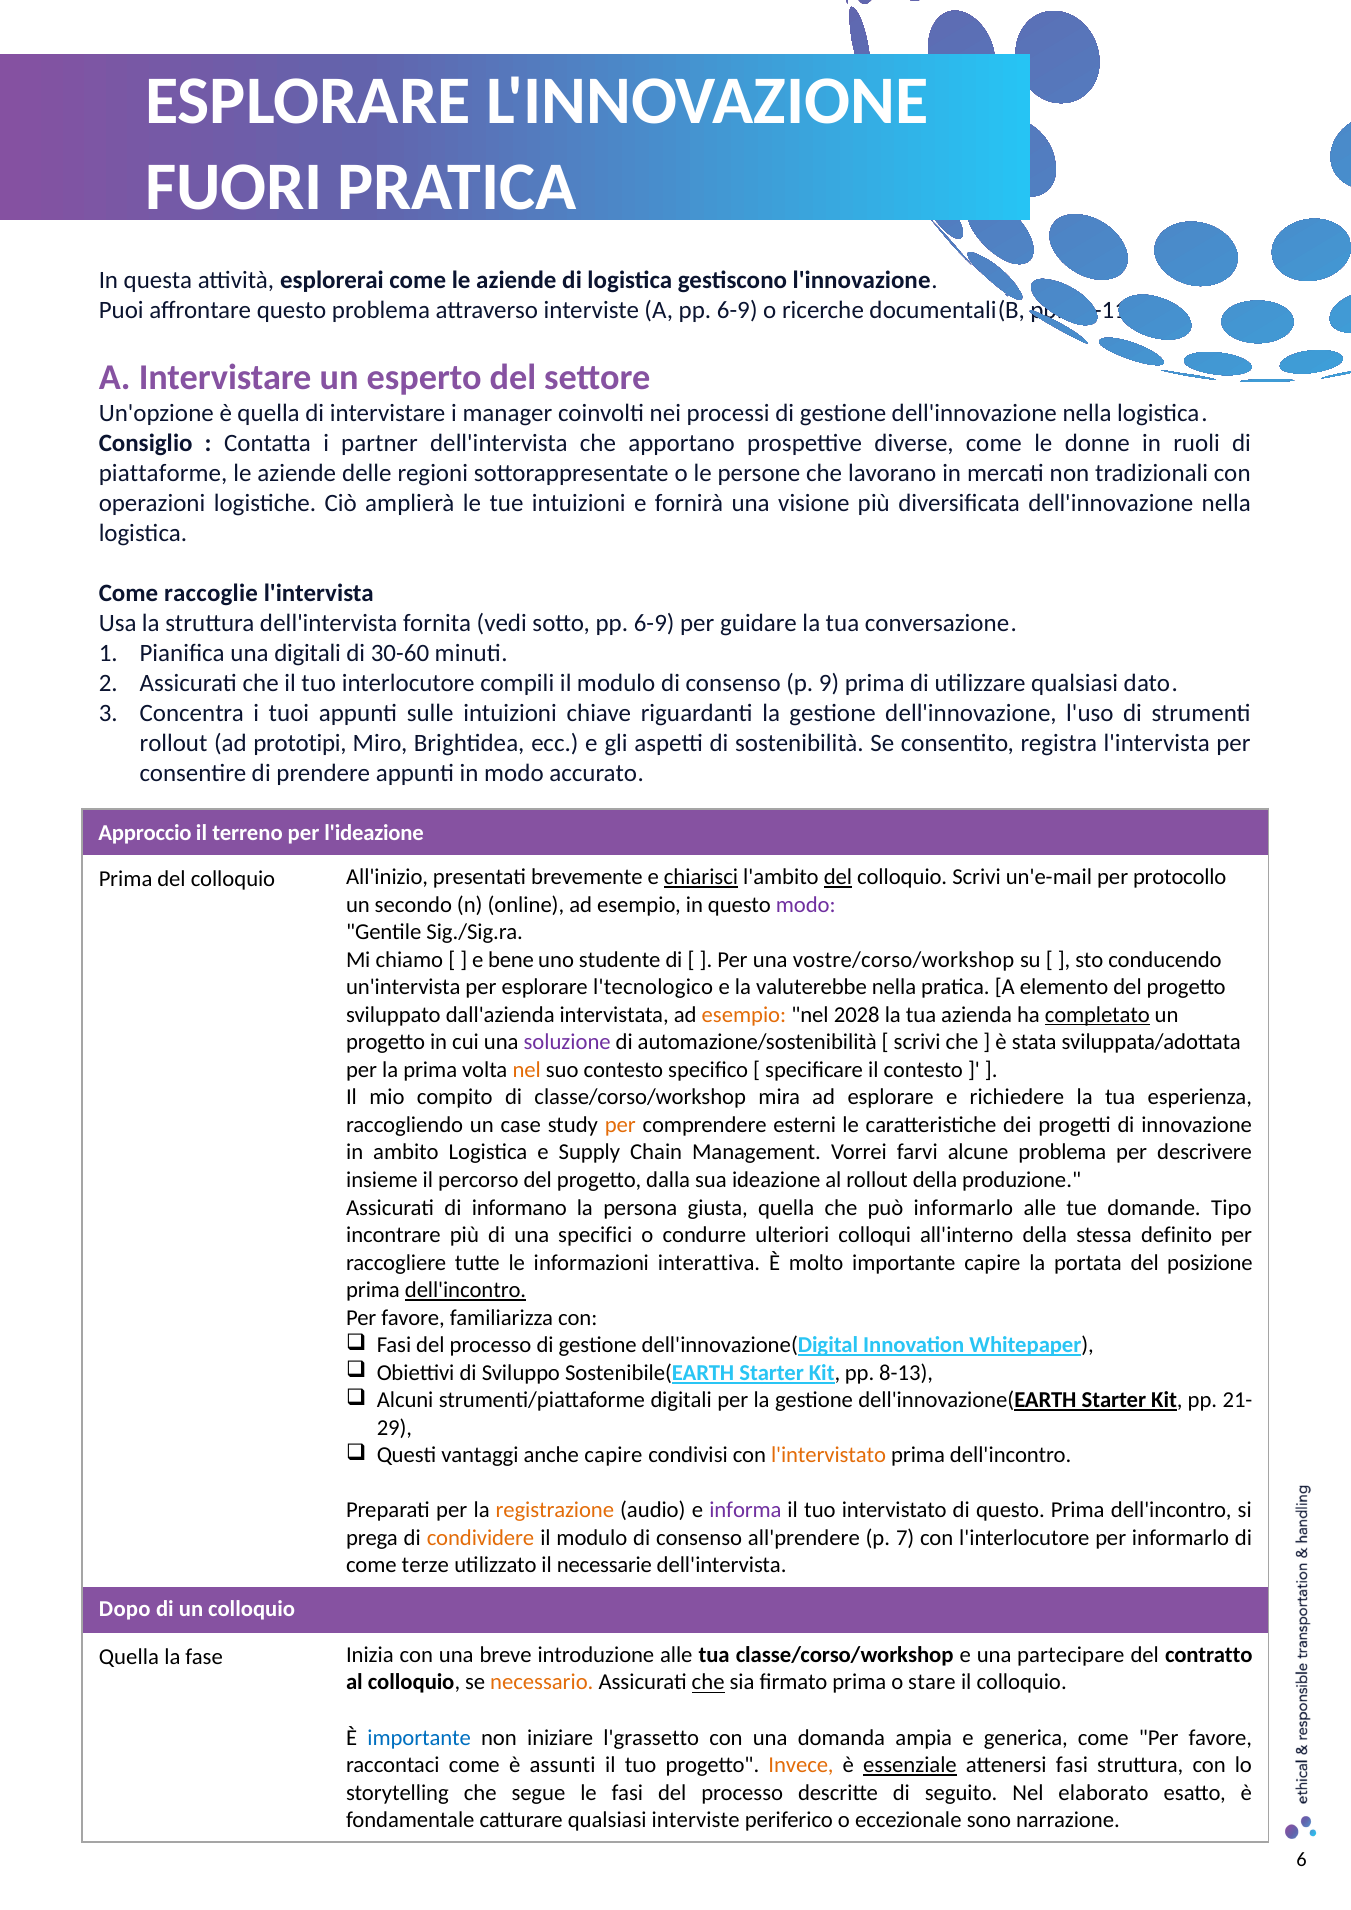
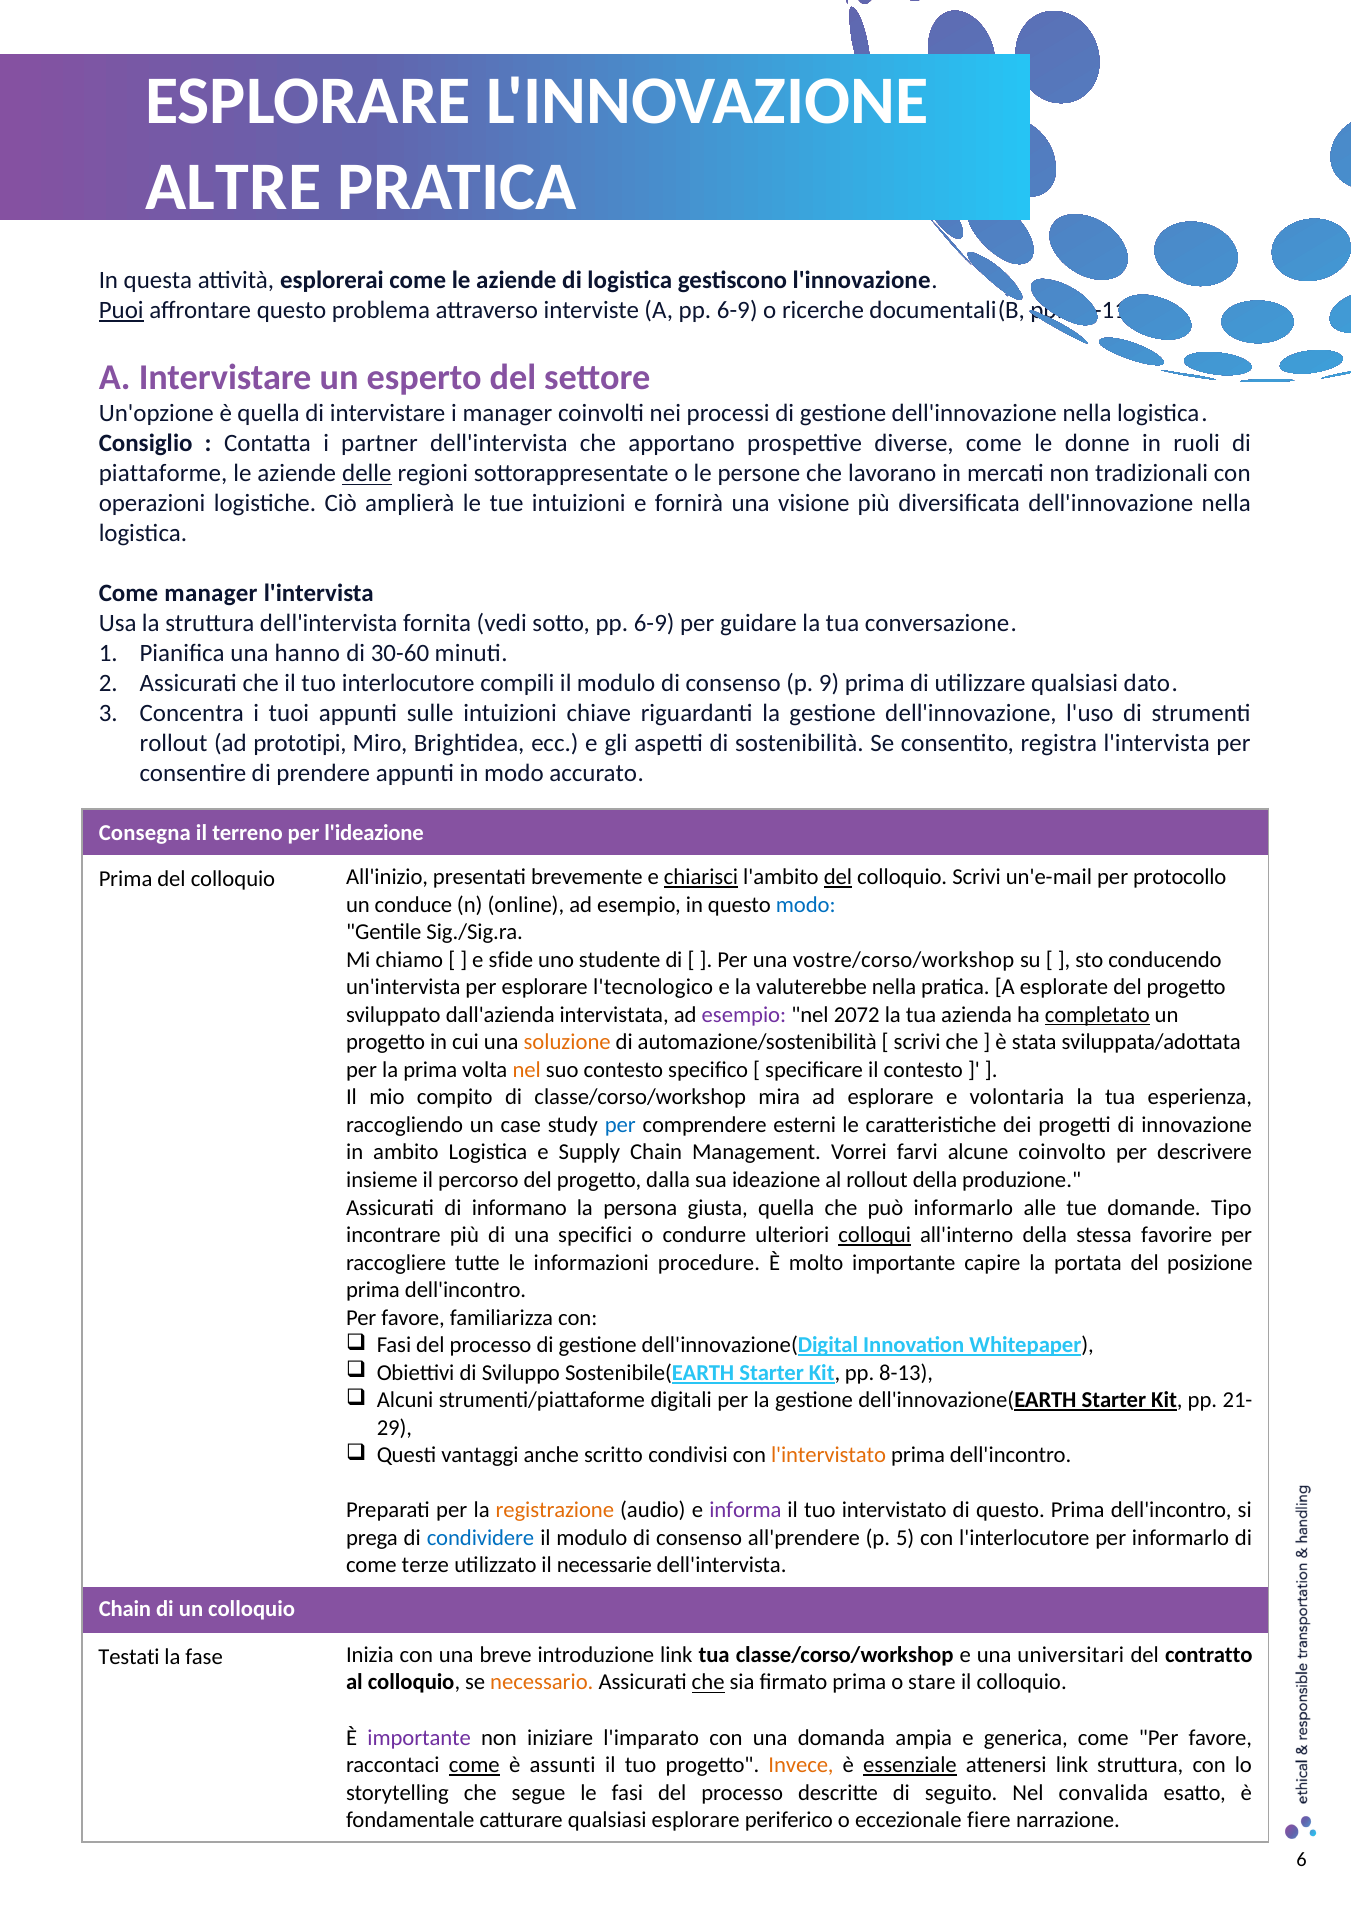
FUORI: FUORI -> ALTRE
Puoi underline: none -> present
delle underline: none -> present
Come raccoglie: raccoglie -> manager
una digitali: digitali -> hanno
Approccio: Approccio -> Consegna
secondo: secondo -> conduce
modo at (806, 905) colour: purple -> blue
bene: bene -> sfide
elemento: elemento -> esplorate
esempio at (744, 1015) colour: orange -> purple
2028: 2028 -> 2072
soluzione colour: purple -> orange
richiedere: richiedere -> volontaria
per at (620, 1125) colour: orange -> blue
alcune problema: problema -> coinvolto
colloqui underline: none -> present
definito: definito -> favorire
interattiva: interattiva -> procedure
dell'incontro at (466, 1291) underline: present -> none
anche capire: capire -> scritto
condividere colour: orange -> blue
7: 7 -> 5
Dopo at (125, 1610): Dopo -> Chain
Quella at (129, 1657): Quella -> Testati
introduzione alle: alle -> link
partecipare: partecipare -> universitari
importante at (419, 1738) colour: blue -> purple
l'grassetto: l'grassetto -> l'imparato
come at (474, 1766) underline: none -> present
attenersi fasi: fasi -> link
elaborato: elaborato -> convalida
qualsiasi interviste: interviste -> esplorare
sono: sono -> fiere
